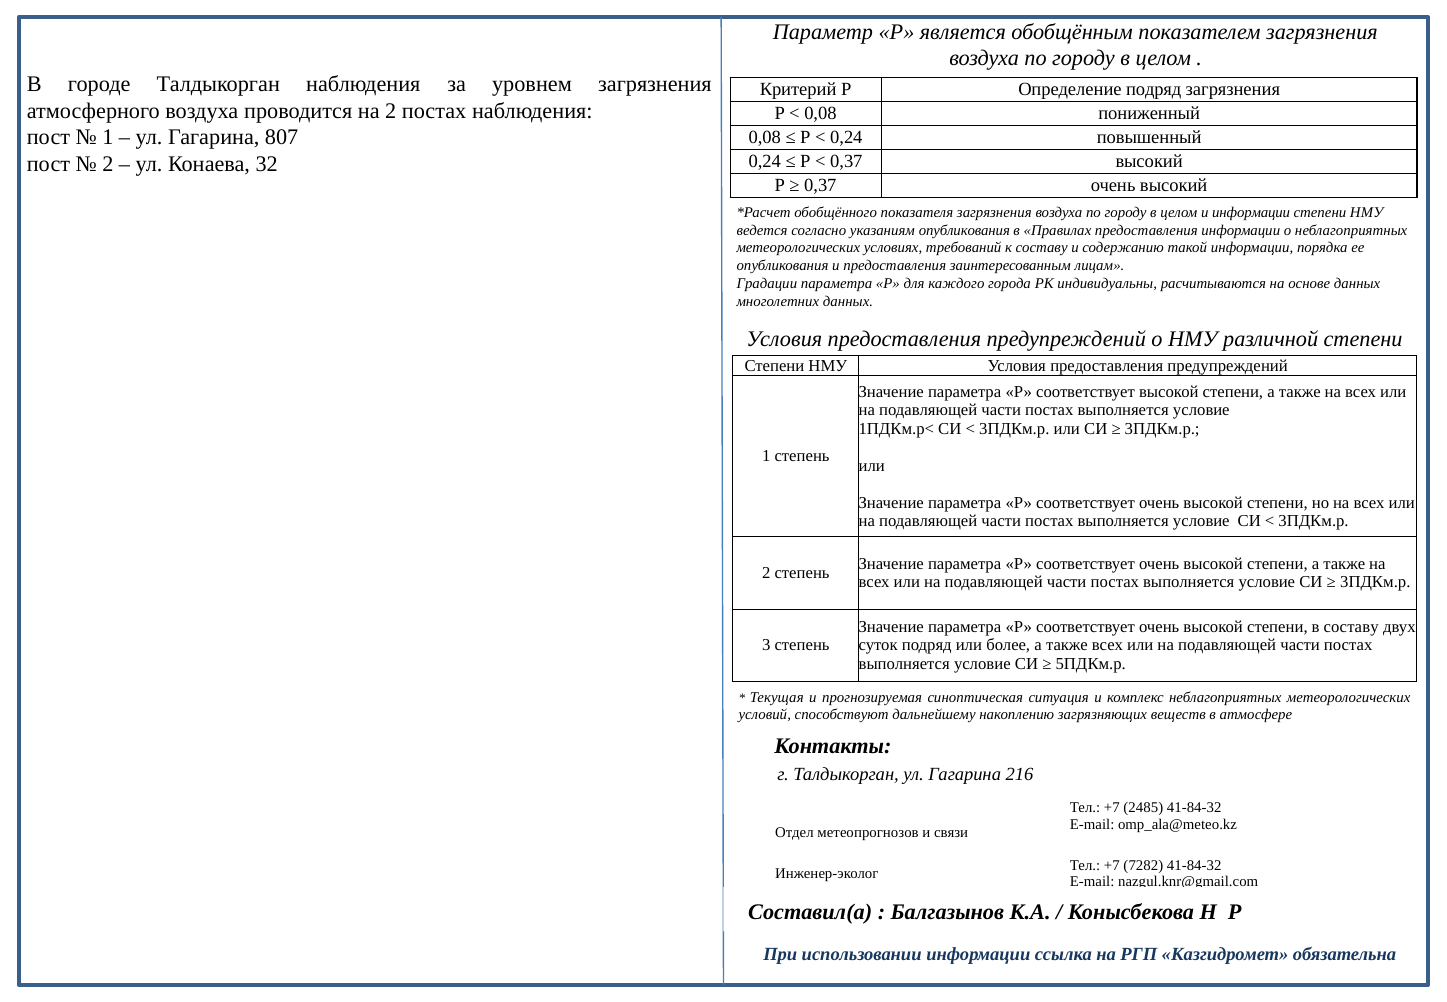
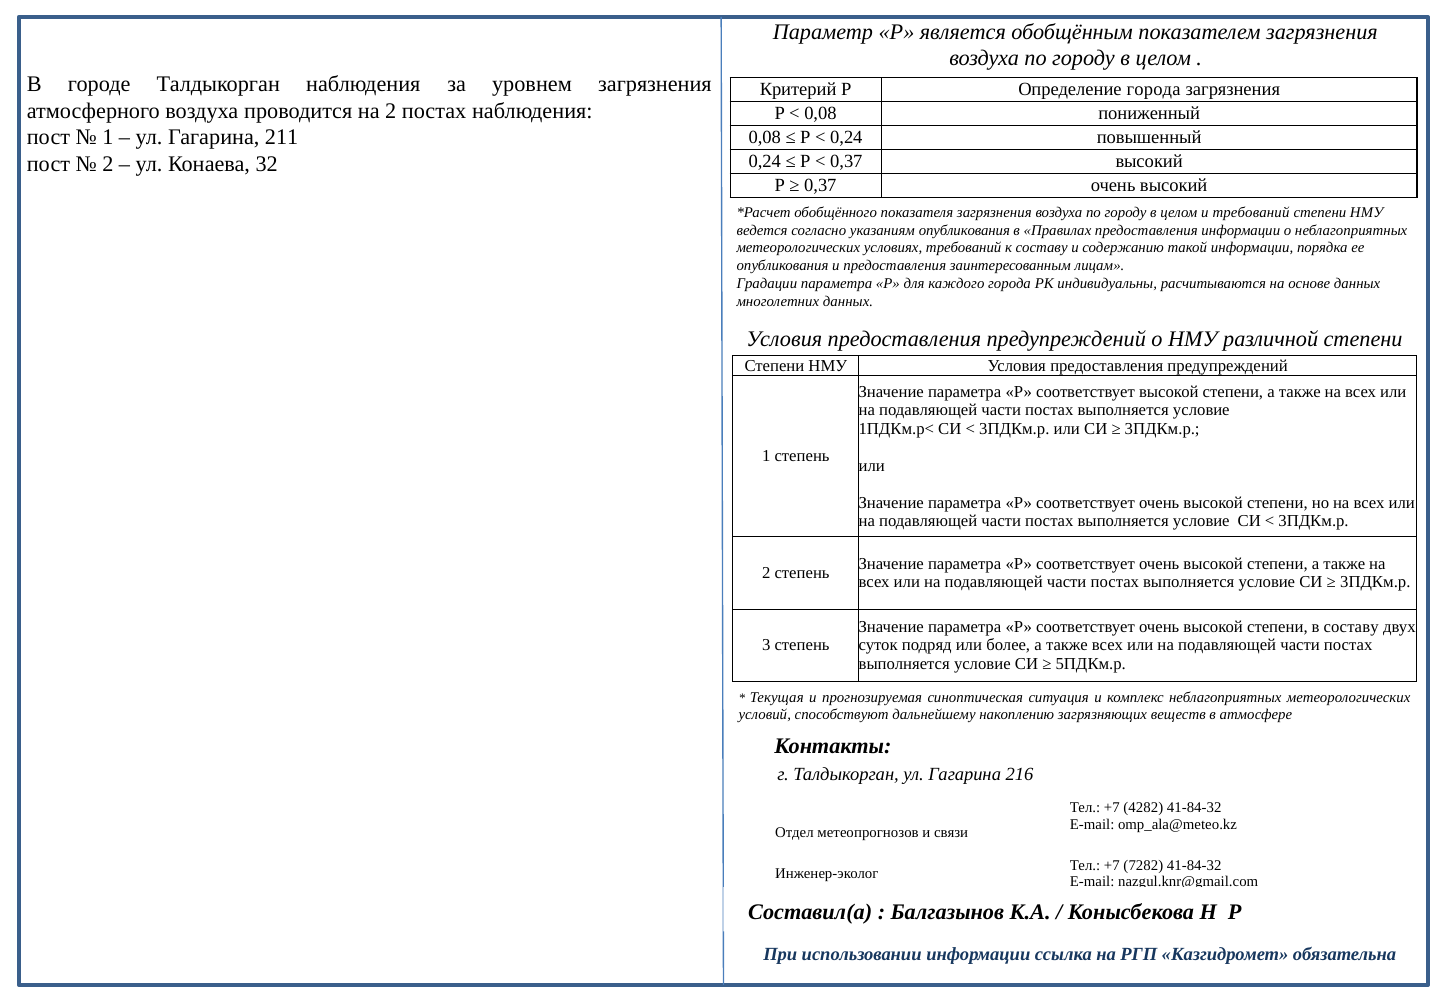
Определение подряд: подряд -> города
807: 807 -> 211
и информации: информации -> требований
2485: 2485 -> 4282
